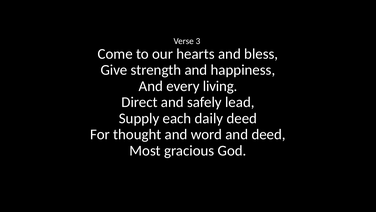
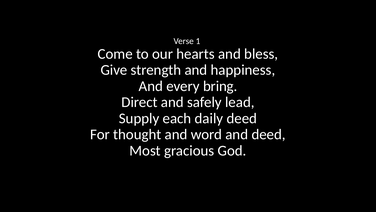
3: 3 -> 1
living: living -> bring
